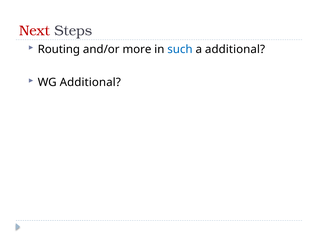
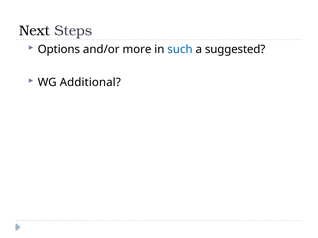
Next colour: red -> black
Routing: Routing -> Options
a additional: additional -> suggested
